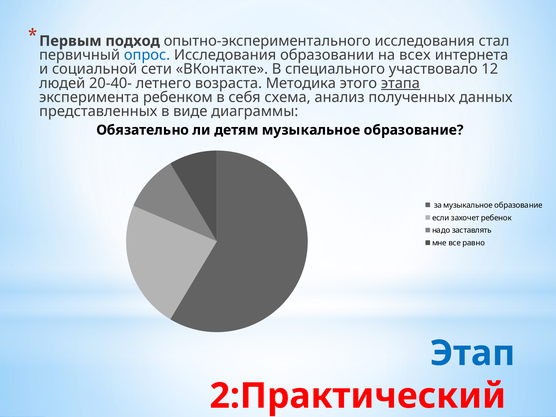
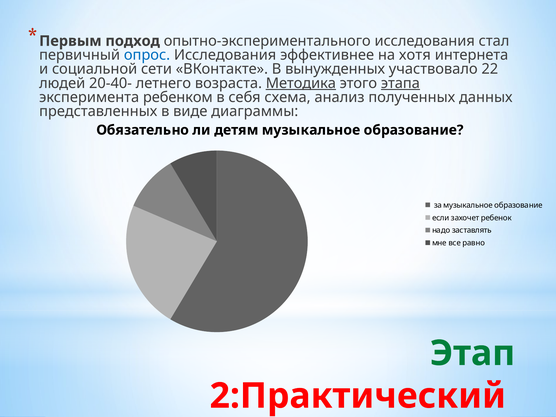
образовании: образовании -> эффективнее
всех: всех -> хотя
специального: специального -> вынужденных
12: 12 -> 22
Методика underline: none -> present
Этап colour: blue -> green
